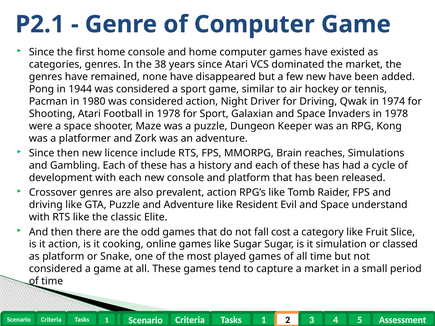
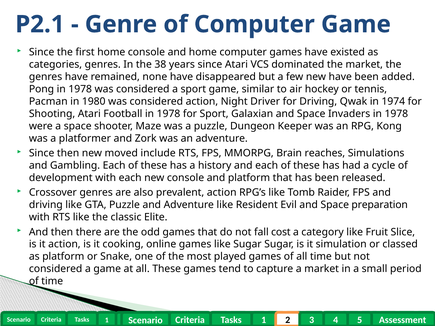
Pong in 1944: 1944 -> 1978
licence: licence -> moved
understand: understand -> preparation
